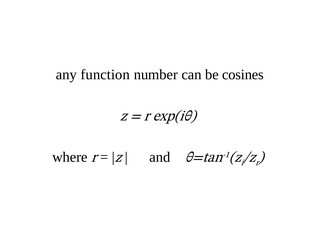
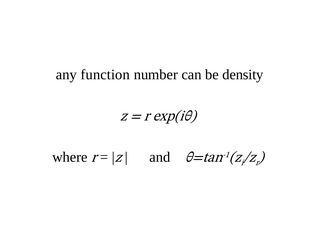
cosines: cosines -> density
